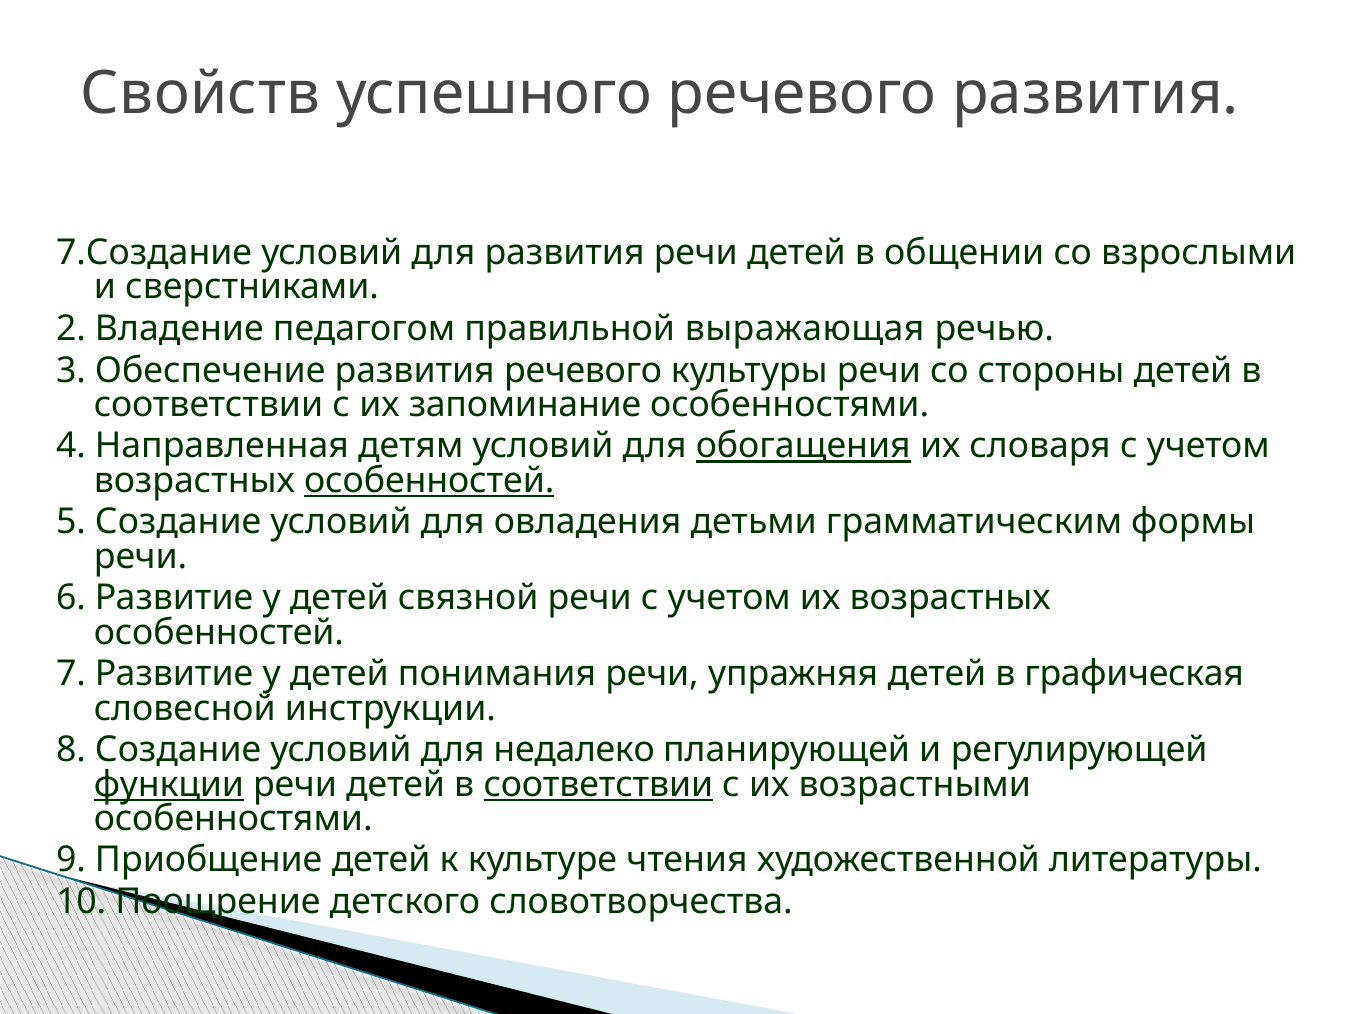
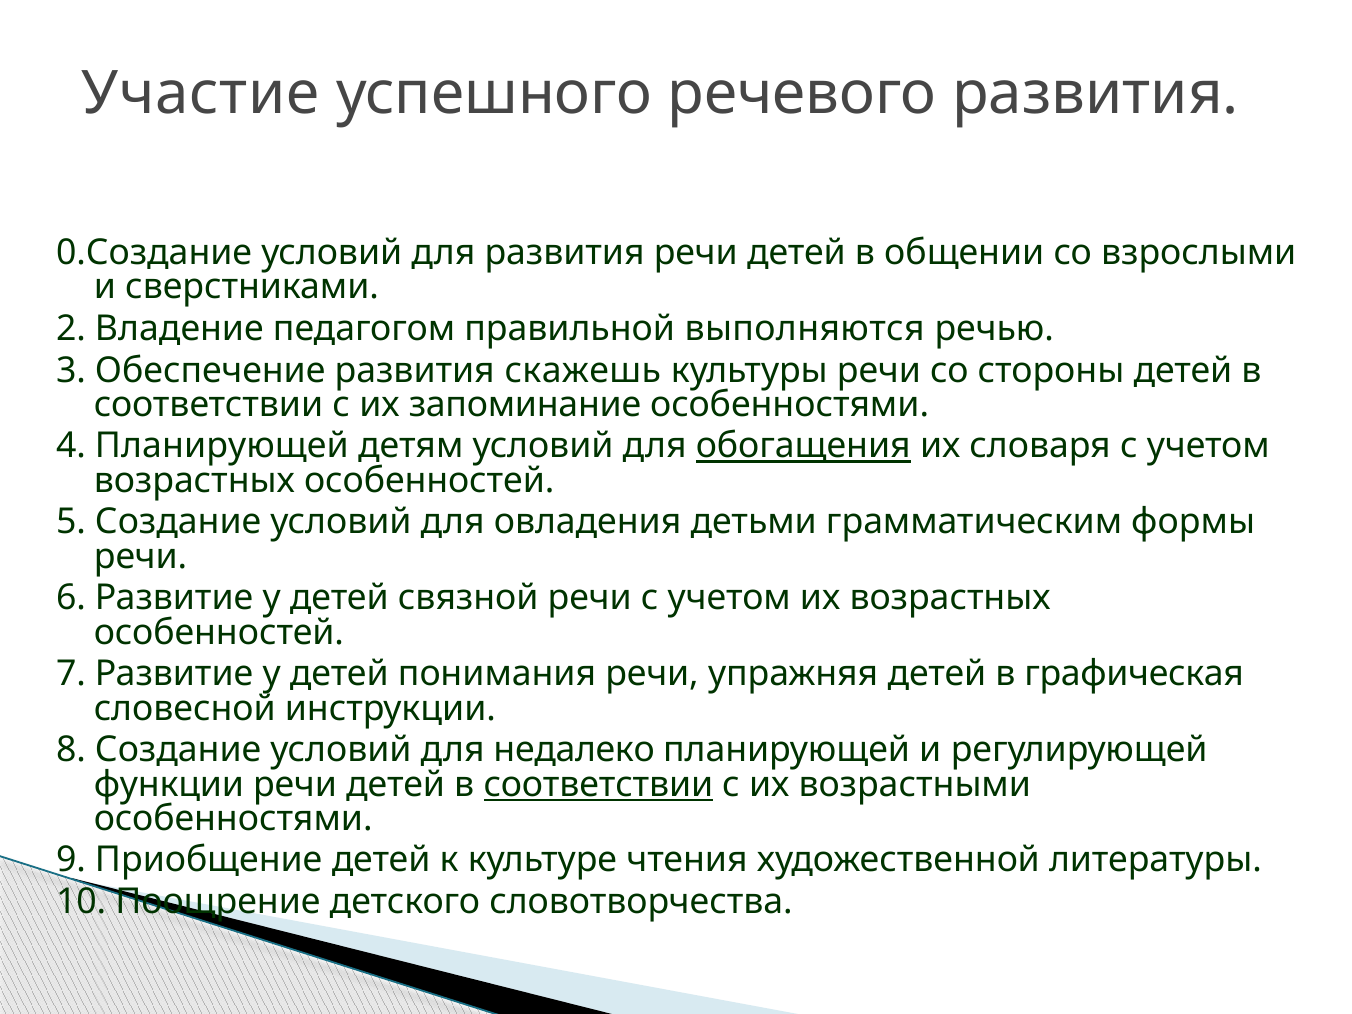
Свойств: Свойств -> Участие
7.Создание: 7.Создание -> 0.Создание
выражающая: выражающая -> выполняются
развития речевого: речевого -> скажешь
4 Направленная: Направленная -> Планирующей
особенностей at (429, 480) underline: present -> none
функции underline: present -> none
